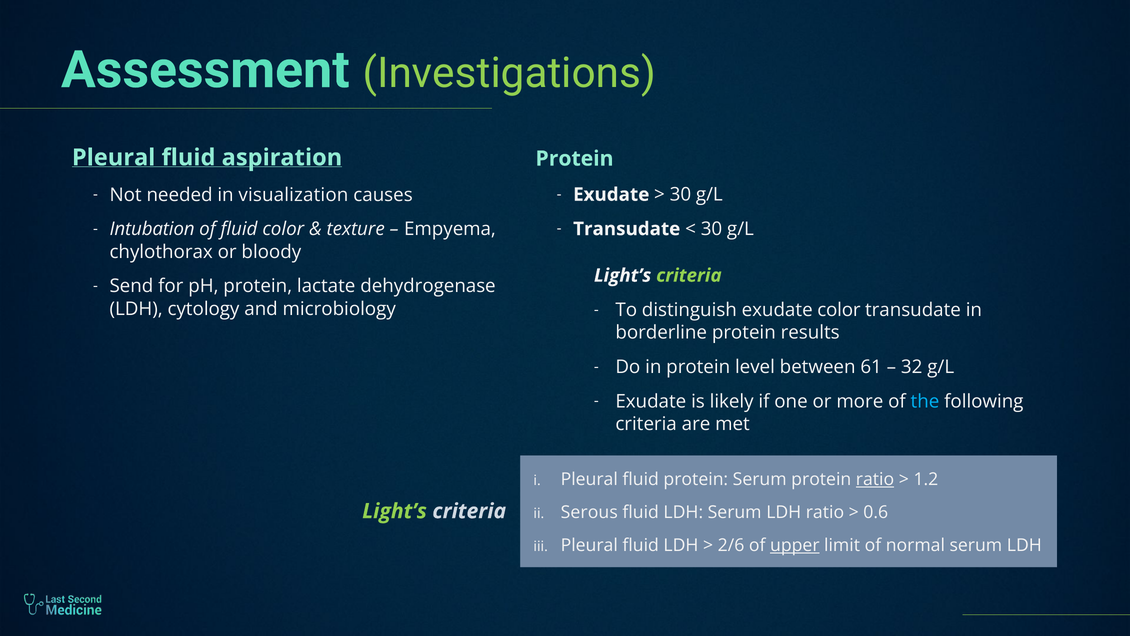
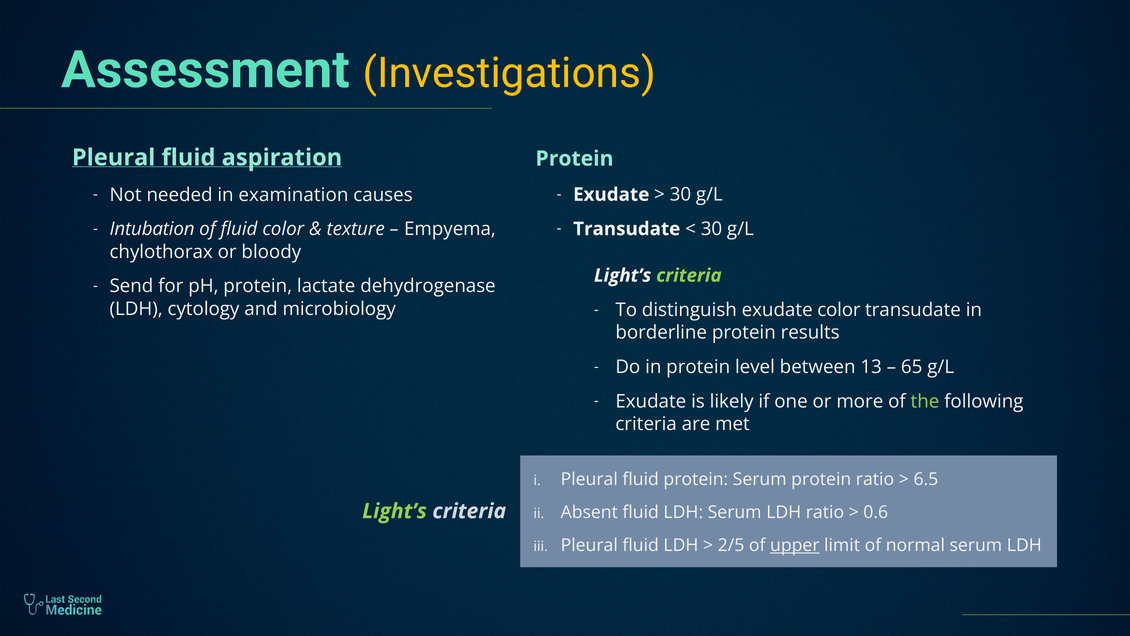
Investigations colour: light green -> yellow
visualization: visualization -> examination
61: 61 -> 13
32: 32 -> 65
the colour: light blue -> light green
ratio at (875, 479) underline: present -> none
1.2: 1.2 -> 6.5
Serous: Serous -> Absent
2/6: 2/6 -> 2/5
